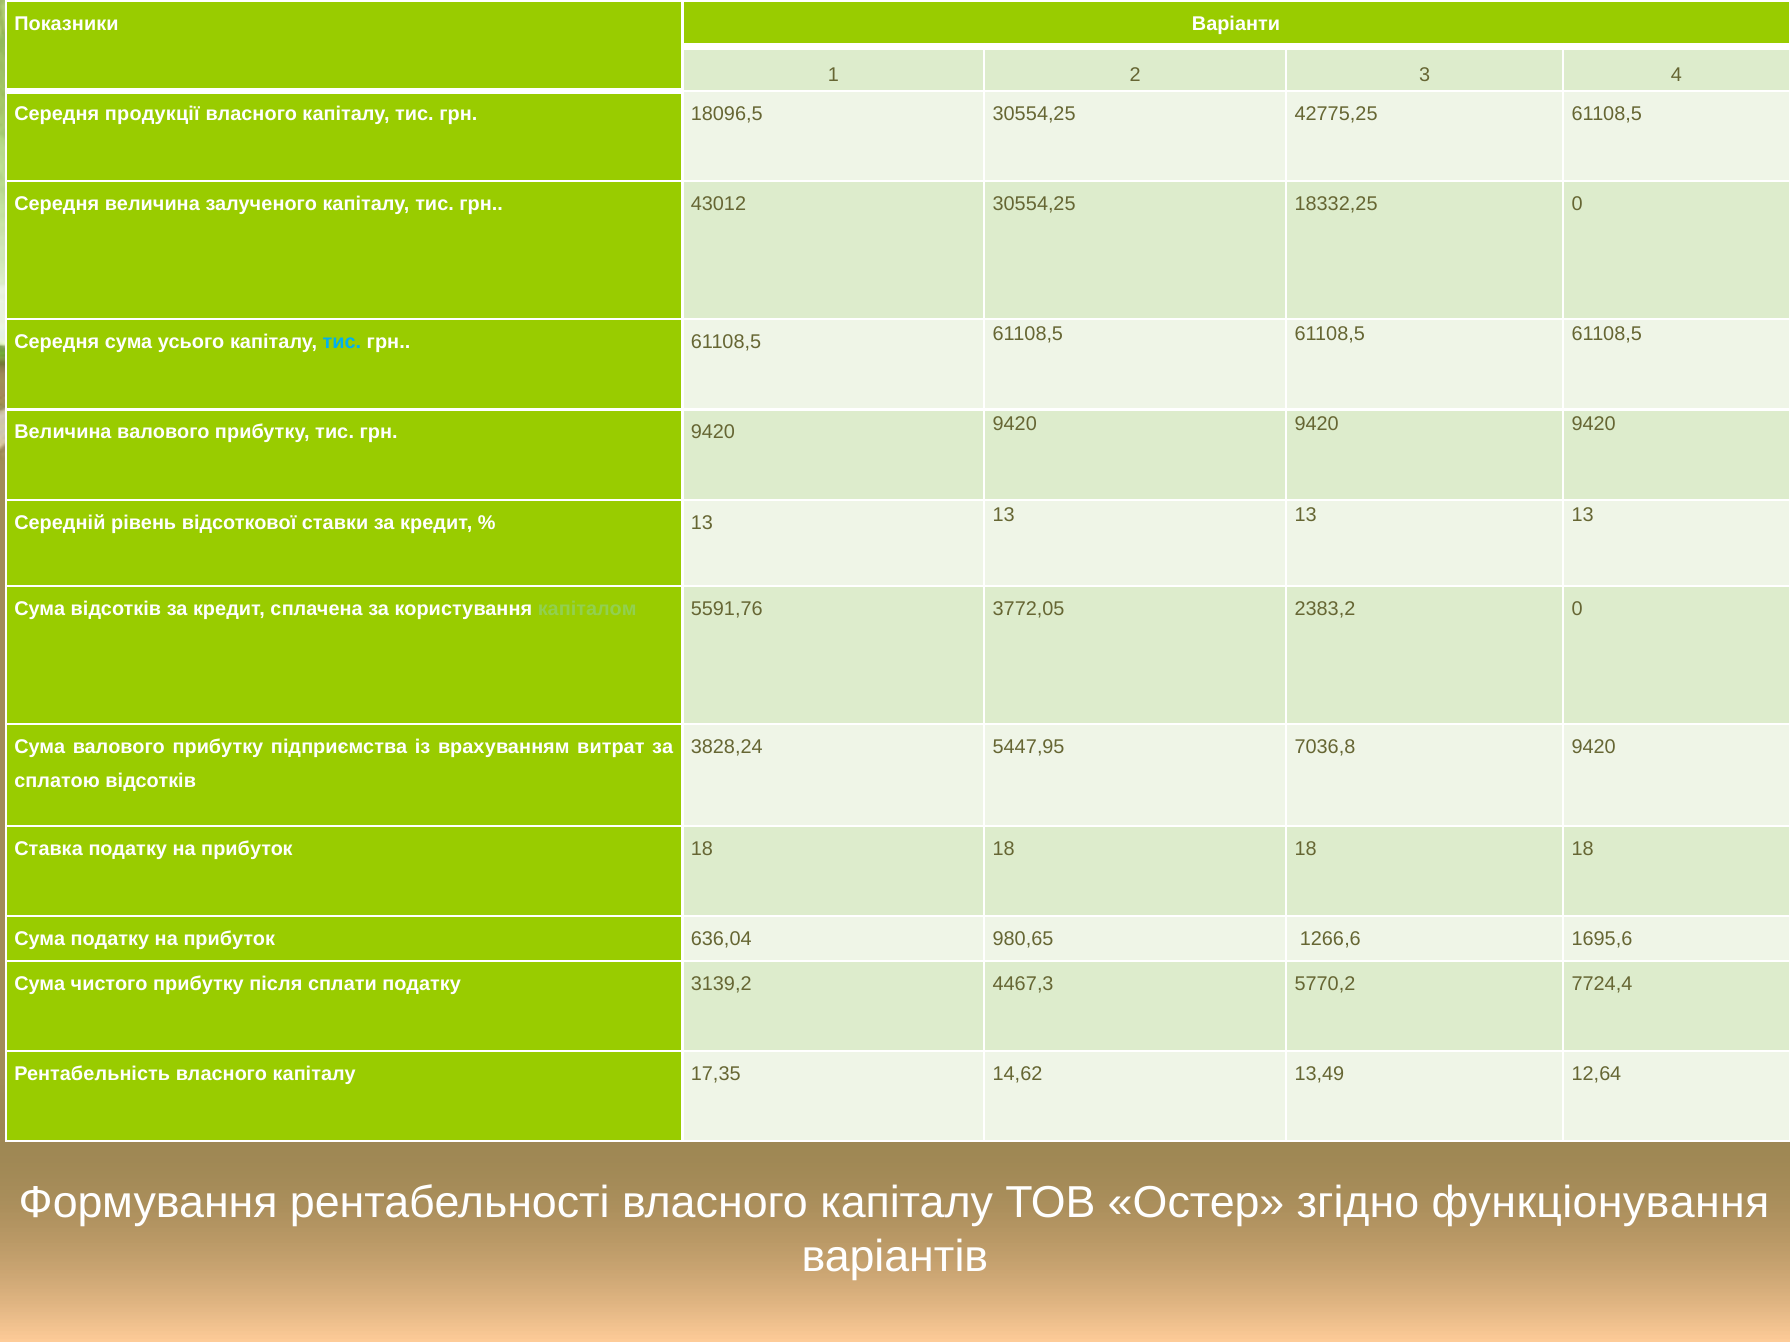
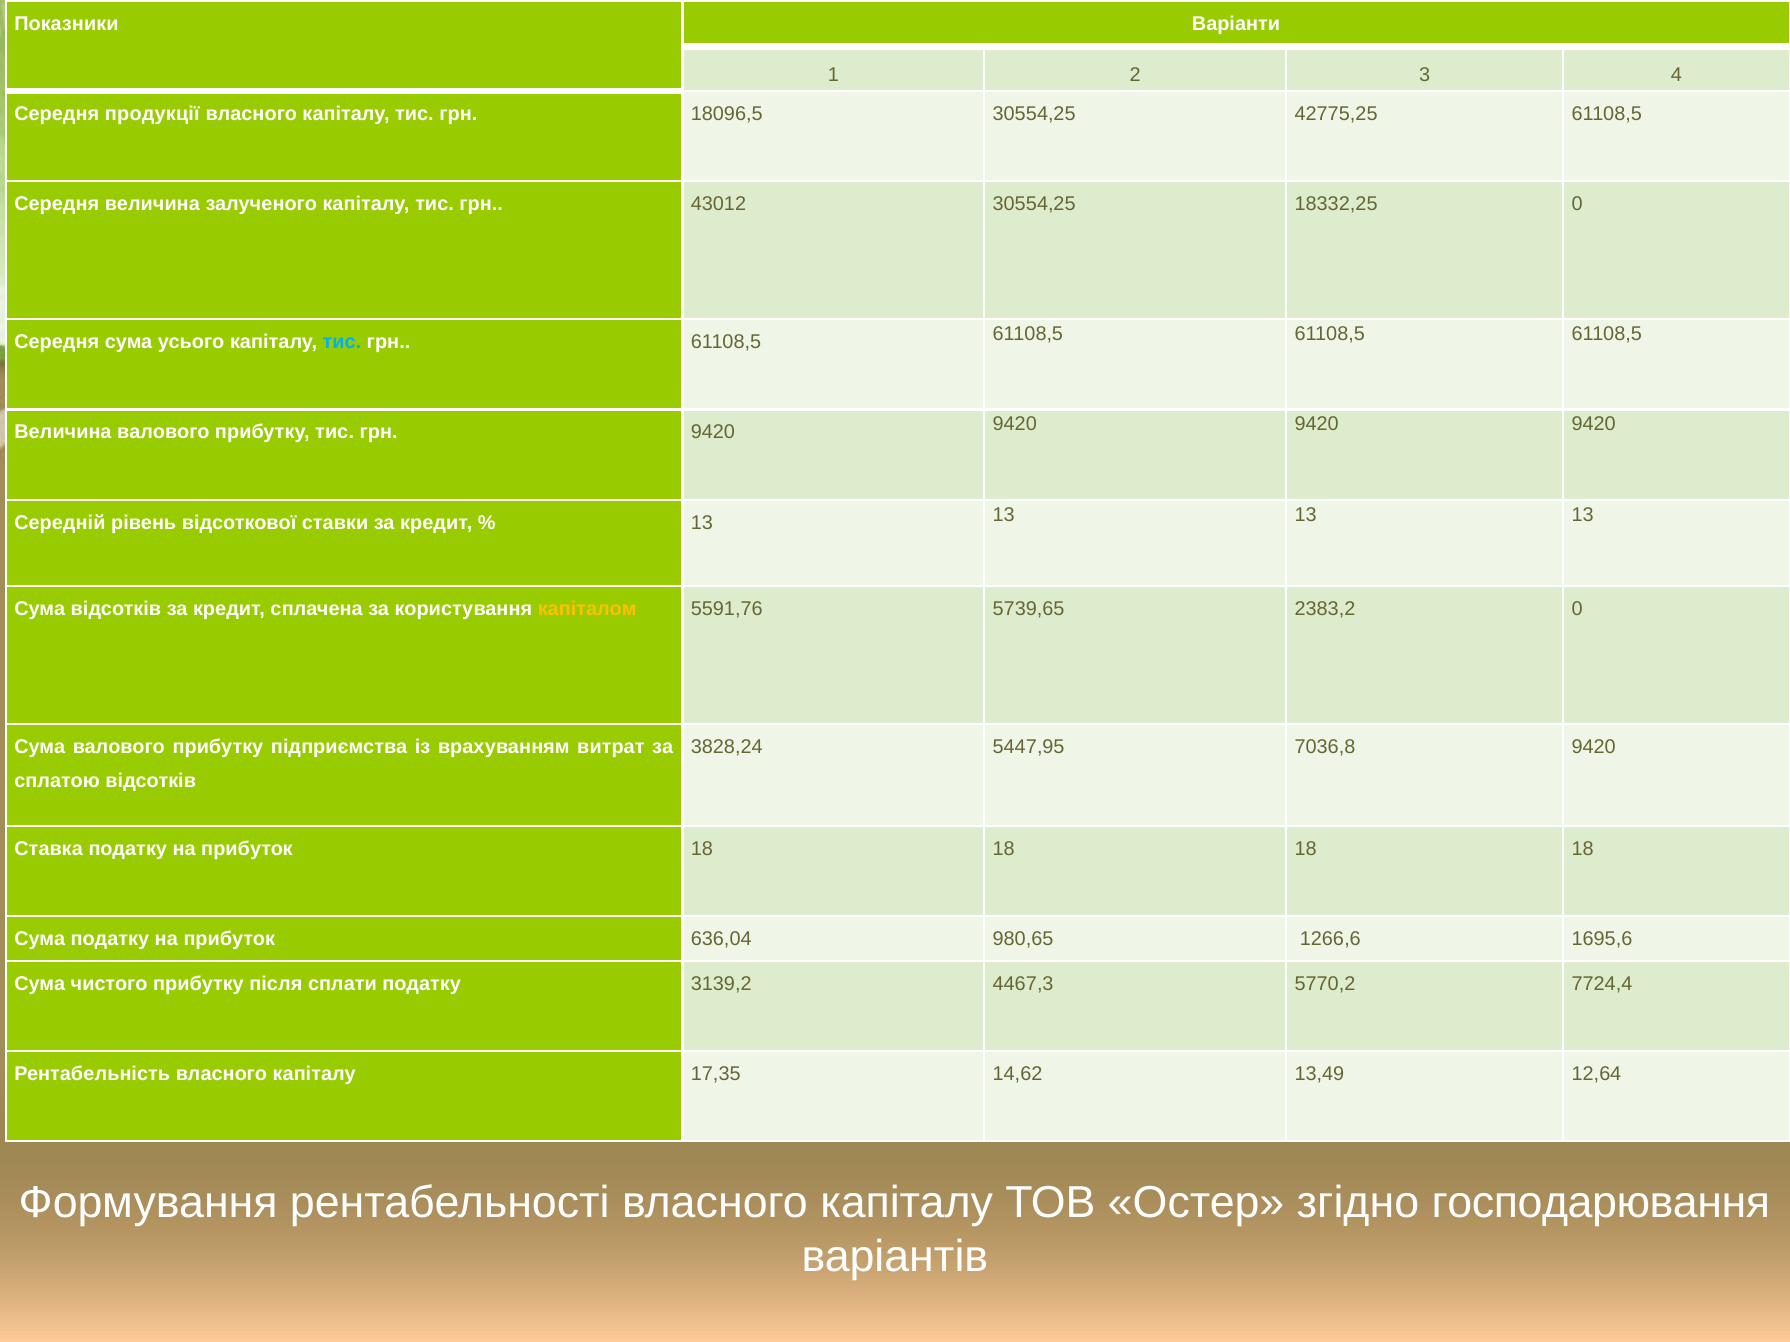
капіталом colour: light green -> yellow
3772,05: 3772,05 -> 5739,65
функціонування: функціонування -> господарювання
